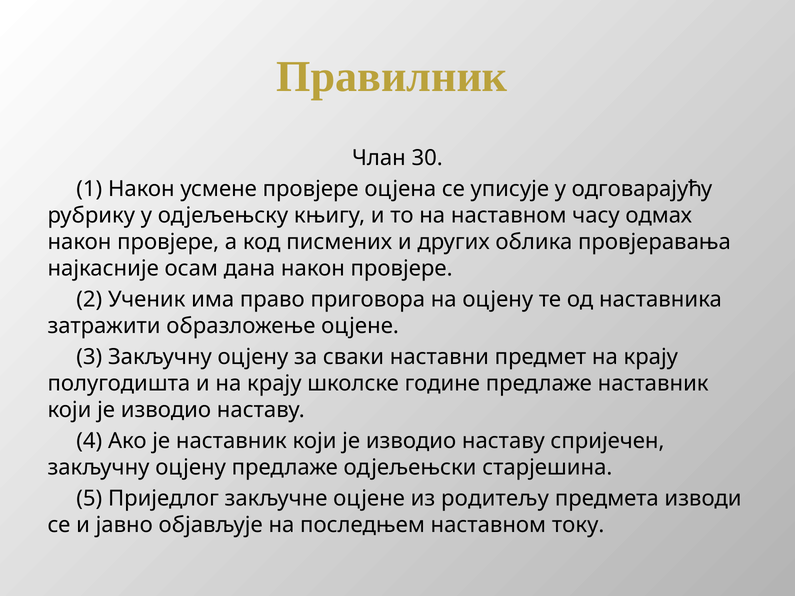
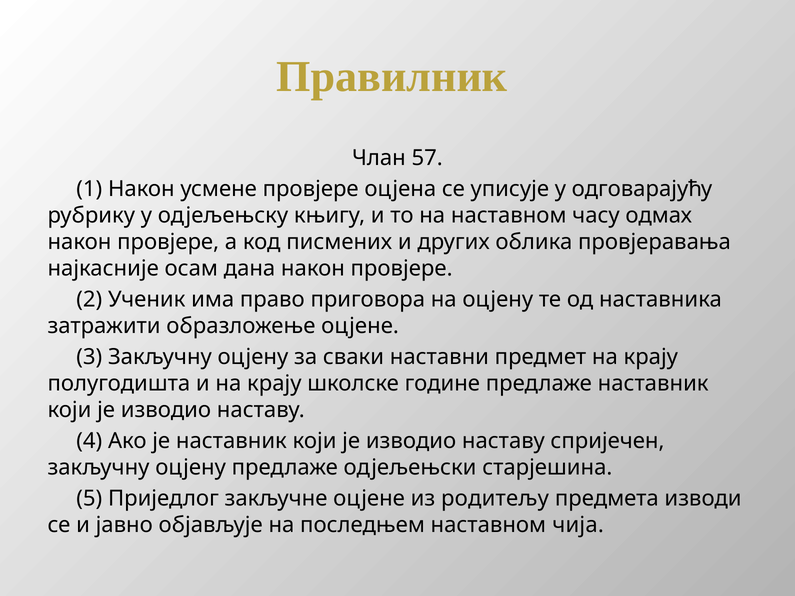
30: 30 -> 57
току: току -> чија
